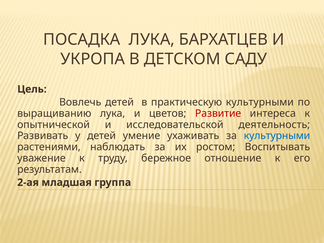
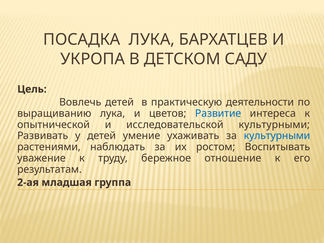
практическую культурными: культурными -> деятельности
Развитие colour: red -> blue
исследовательской деятельность: деятельность -> культурными
